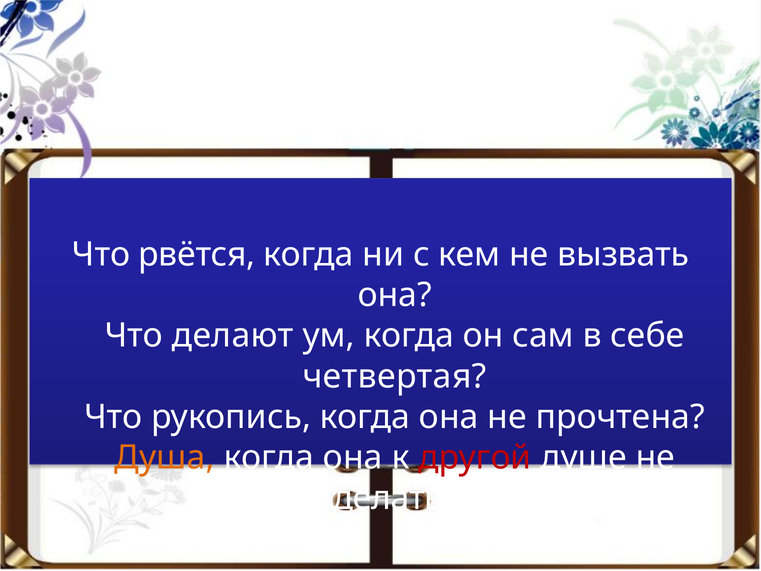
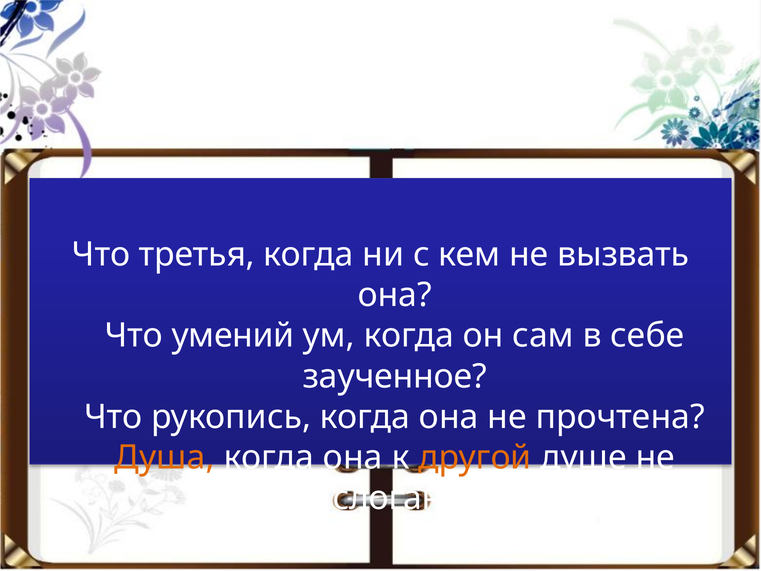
рвётся: рвётся -> третья
делают: делают -> умений
четвертая: четвертая -> заученное
другой colour: red -> orange
делать: делать -> слоган
